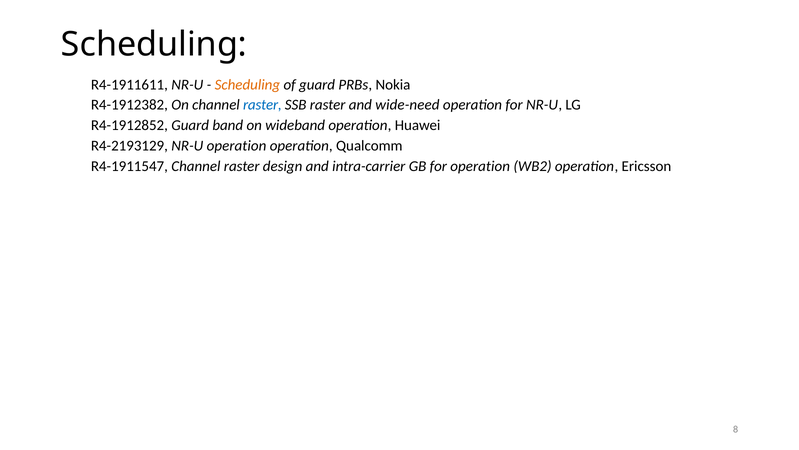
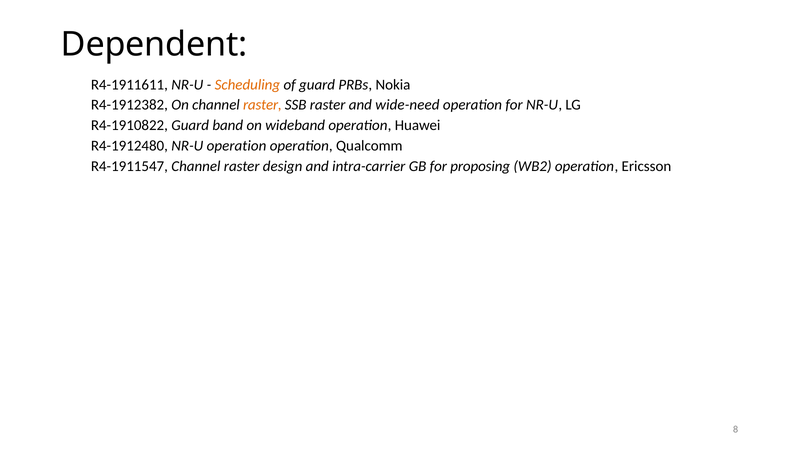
Scheduling at (154, 45): Scheduling -> Dependent
raster at (262, 105) colour: blue -> orange
R4-1912852: R4-1912852 -> R4-1910822
R4-2193129: R4-2193129 -> R4-1912480
for operation: operation -> proposing
